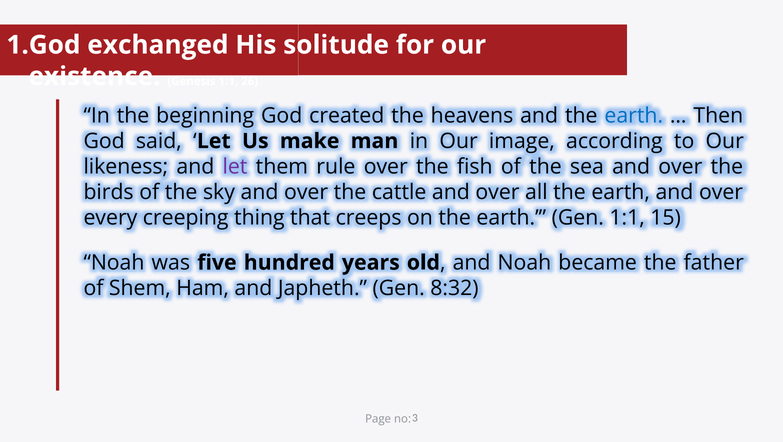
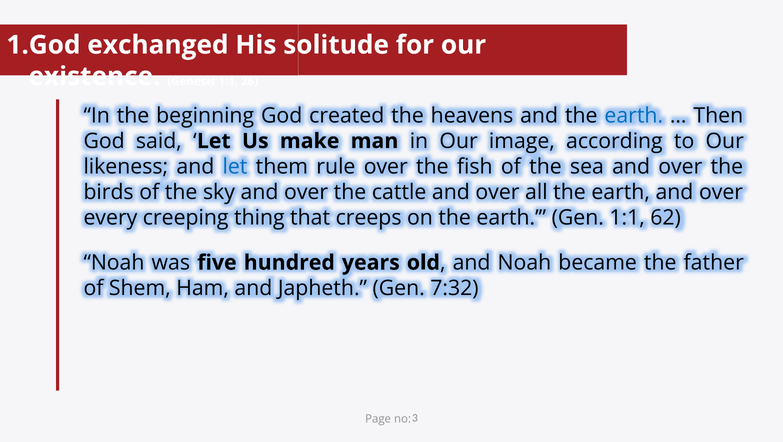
let at (235, 166) colour: purple -> blue
15: 15 -> 62
8:32: 8:32 -> 7:32
